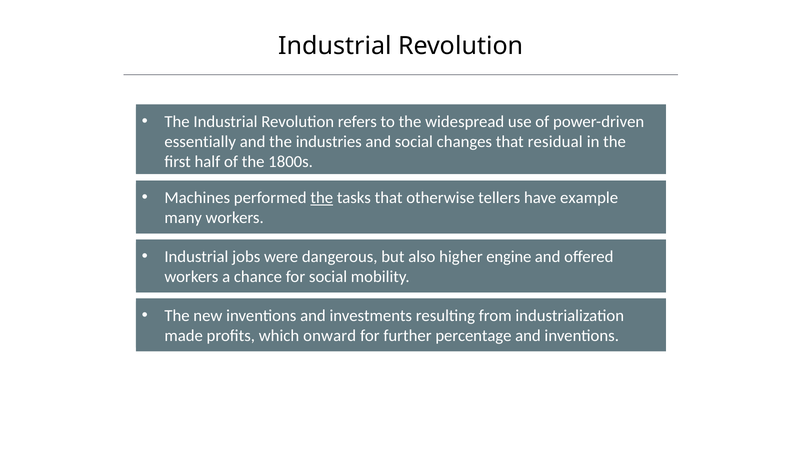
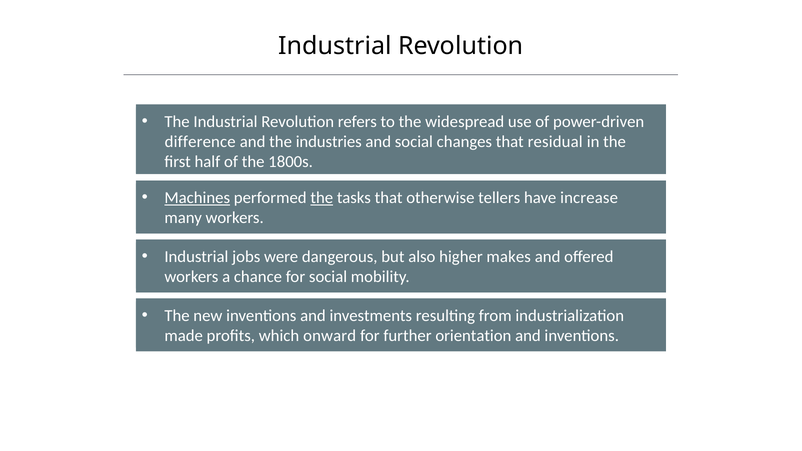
essentially: essentially -> difference
Machines underline: none -> present
example: example -> increase
engine: engine -> makes
percentage: percentage -> orientation
